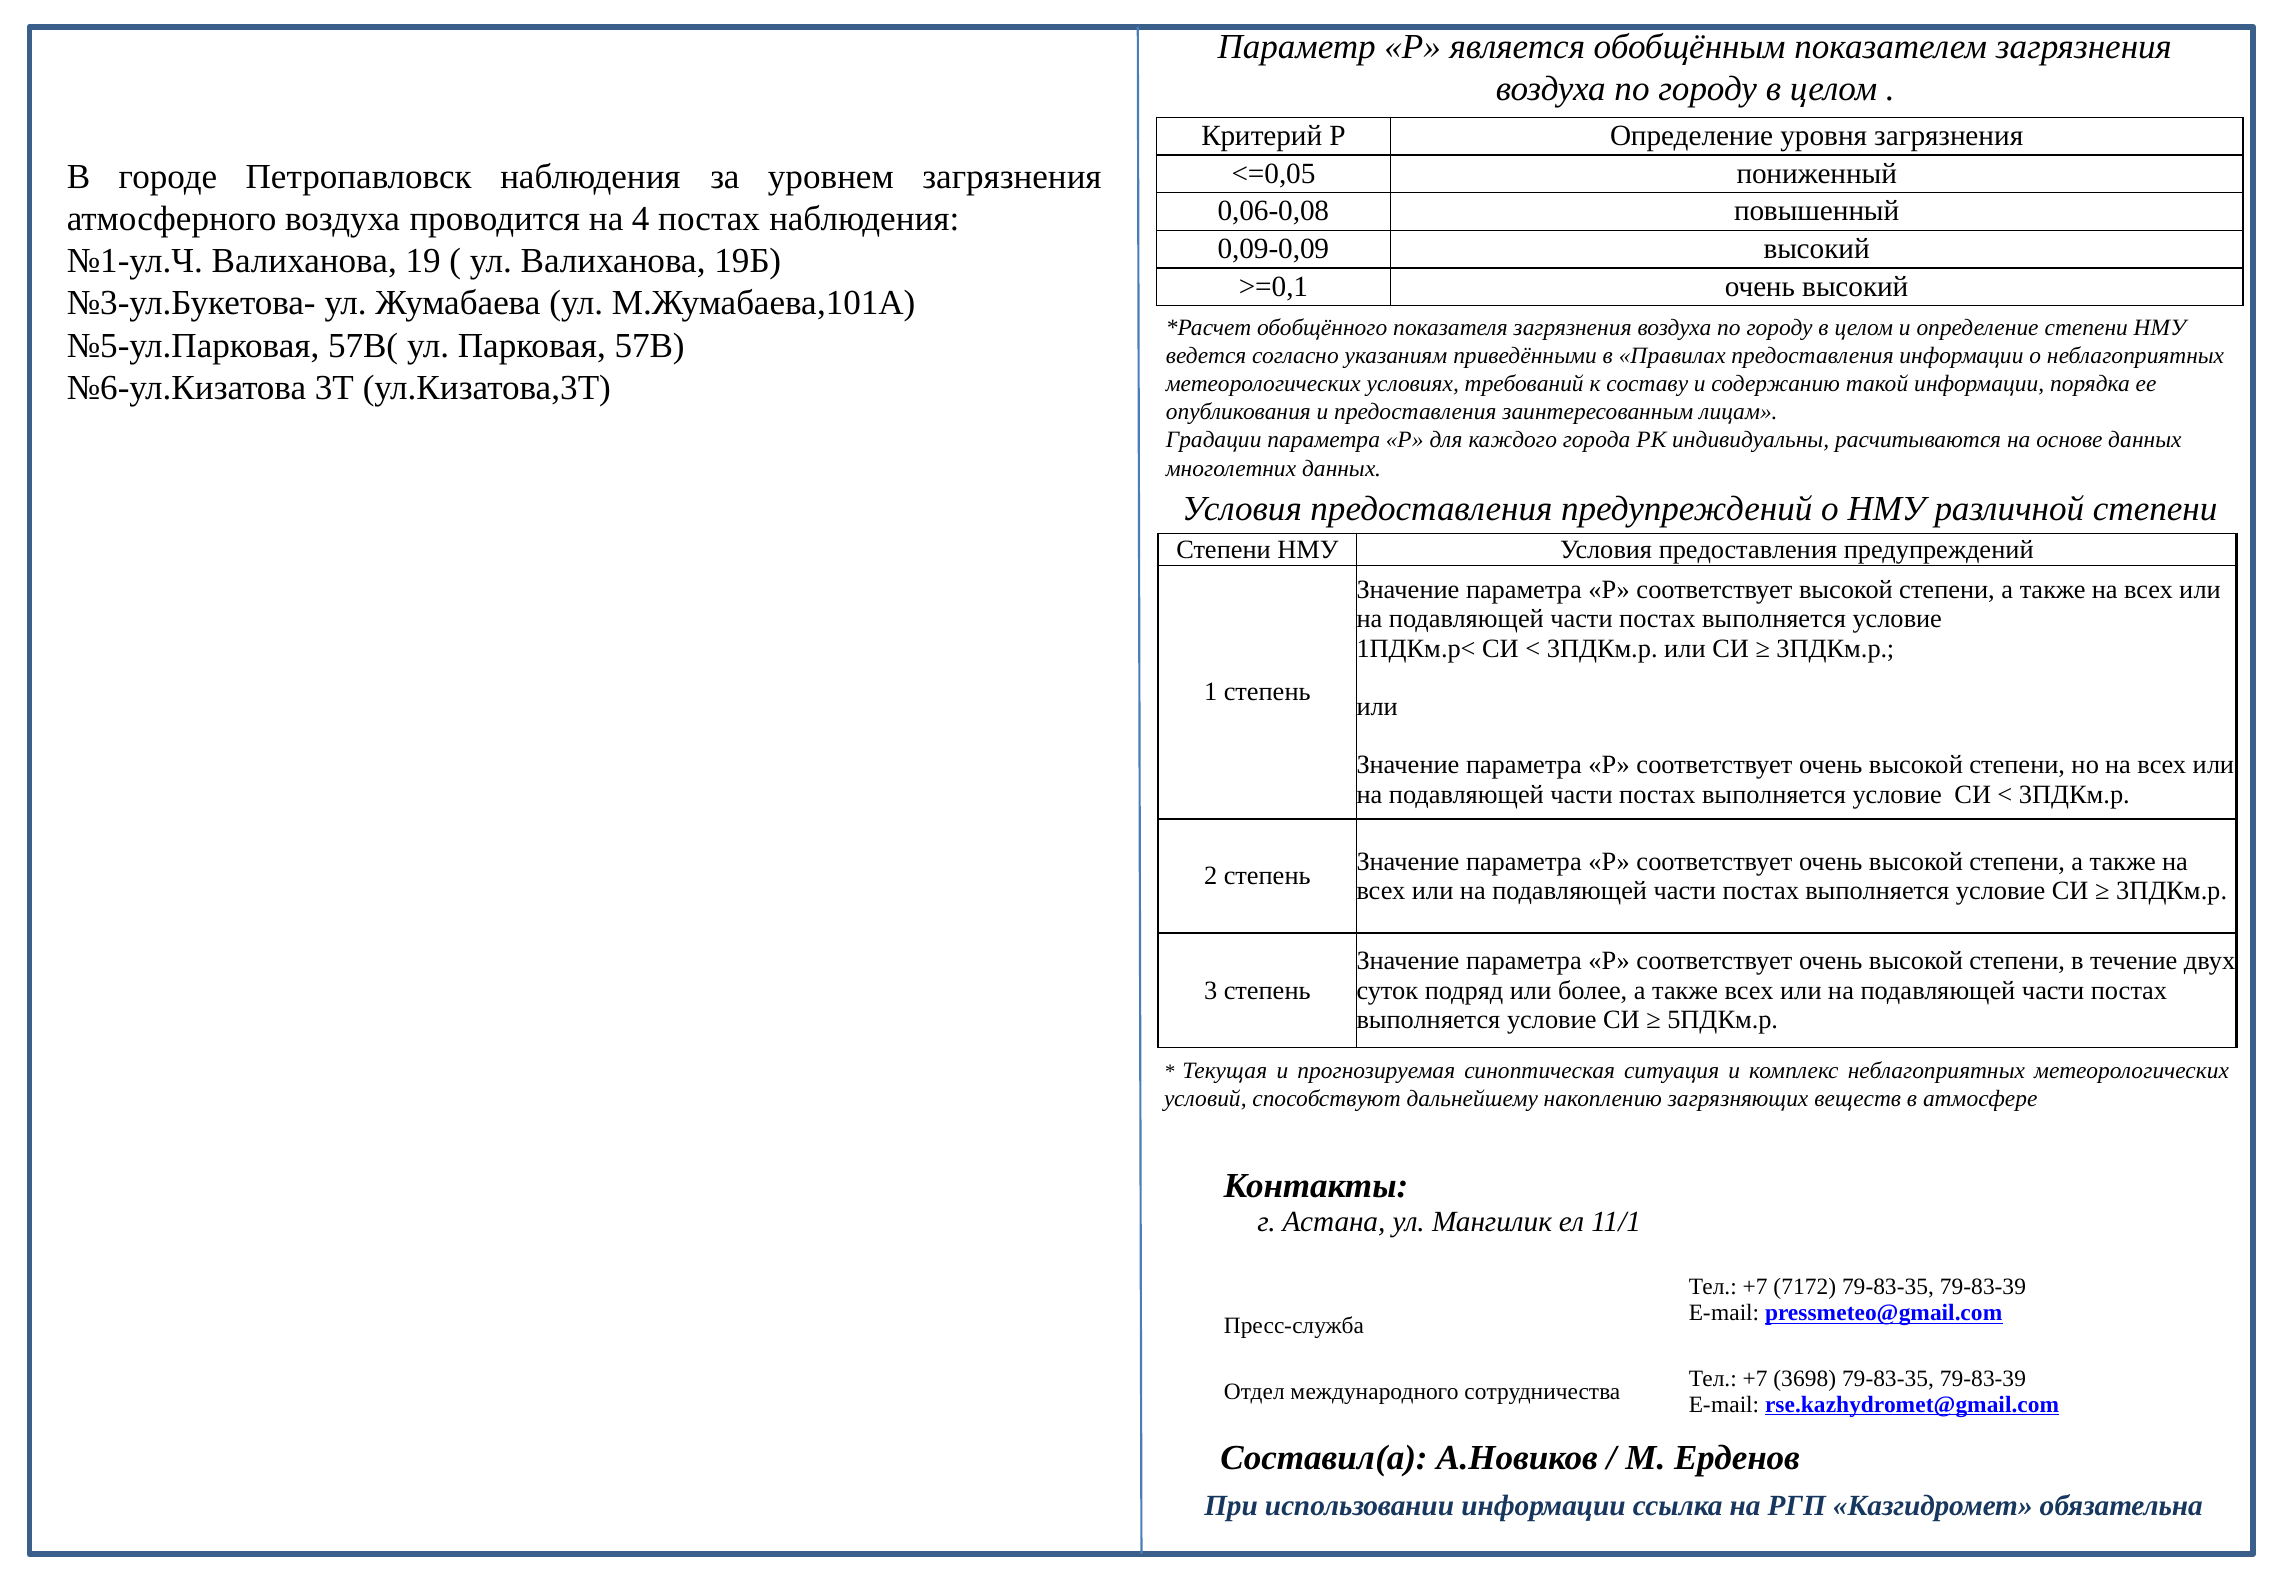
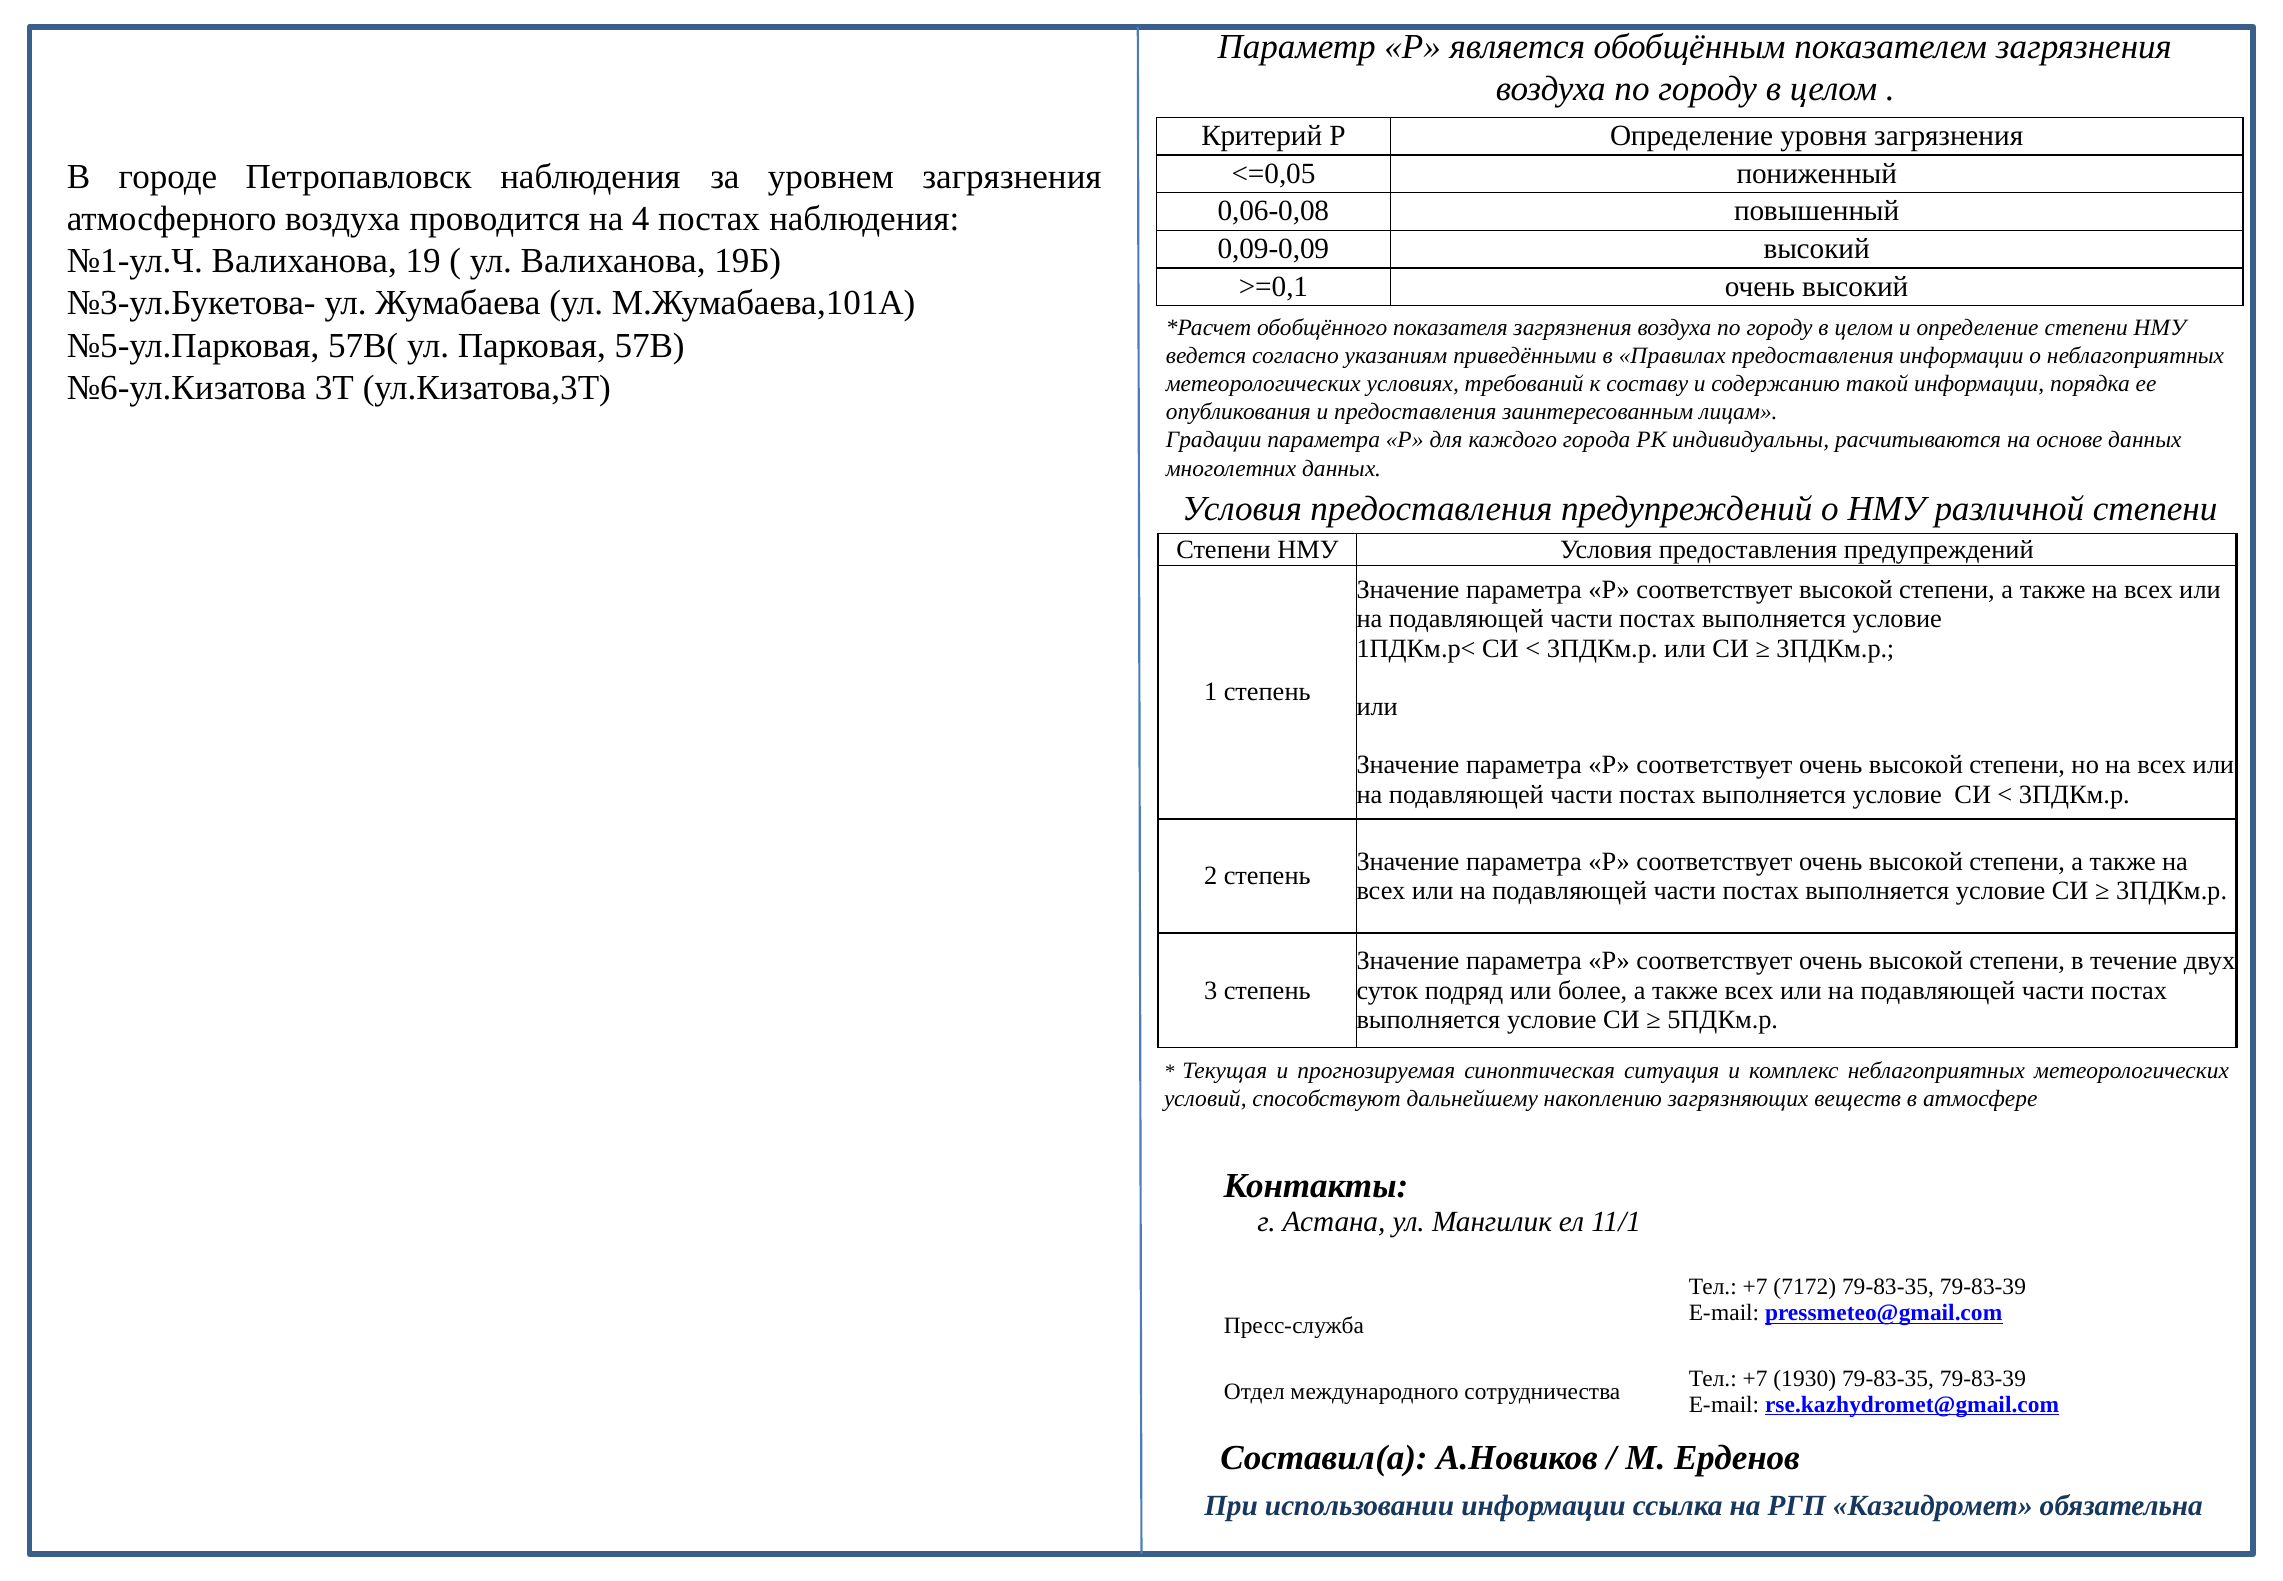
3698: 3698 -> 1930
